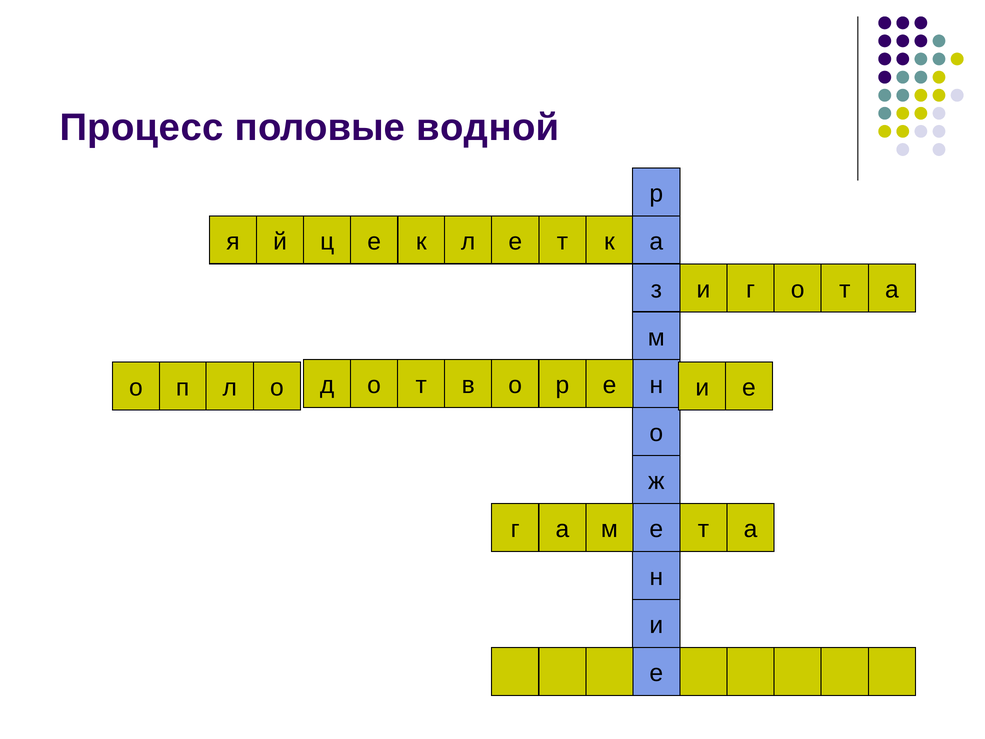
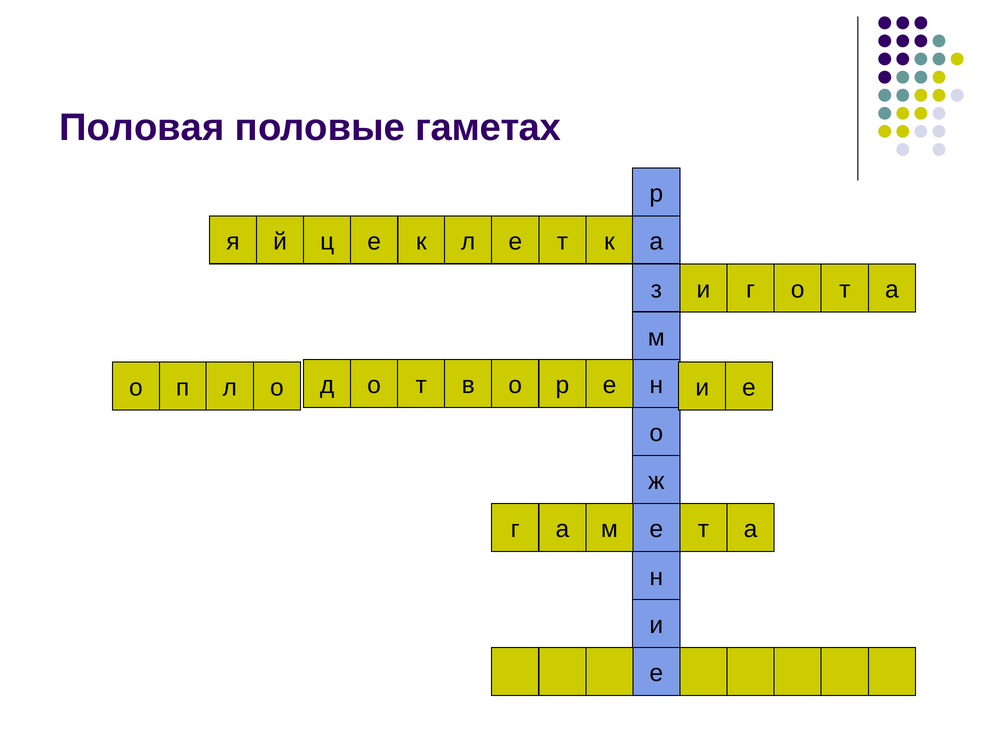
Процесс: Процесс -> Половая
водной: водной -> гаметах
